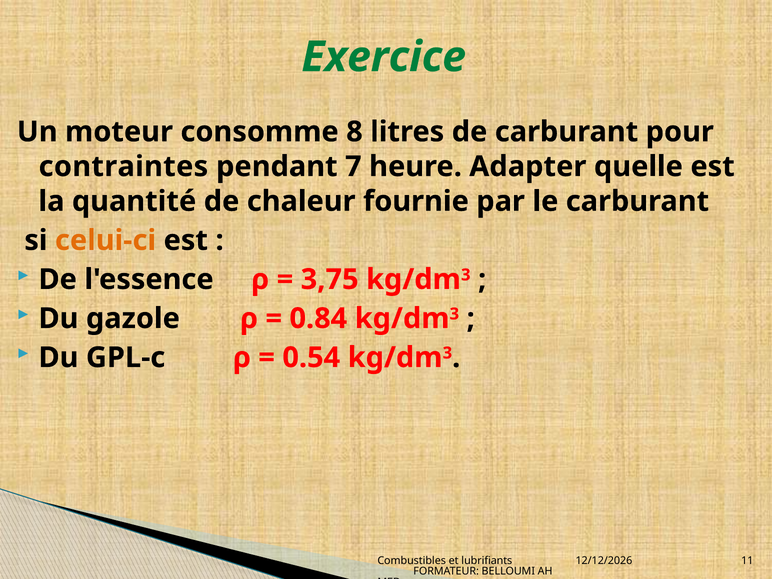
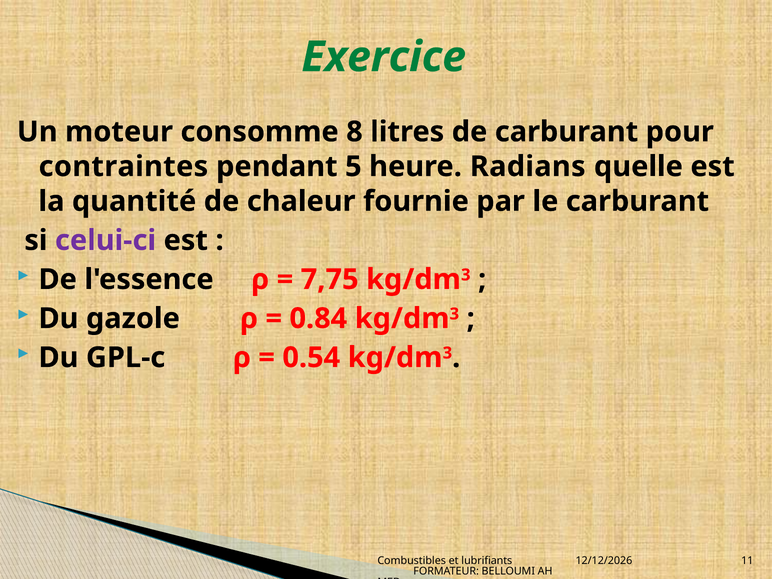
7: 7 -> 5
Adapter: Adapter -> Radians
celui-ci colour: orange -> purple
3,75: 3,75 -> 7,75
